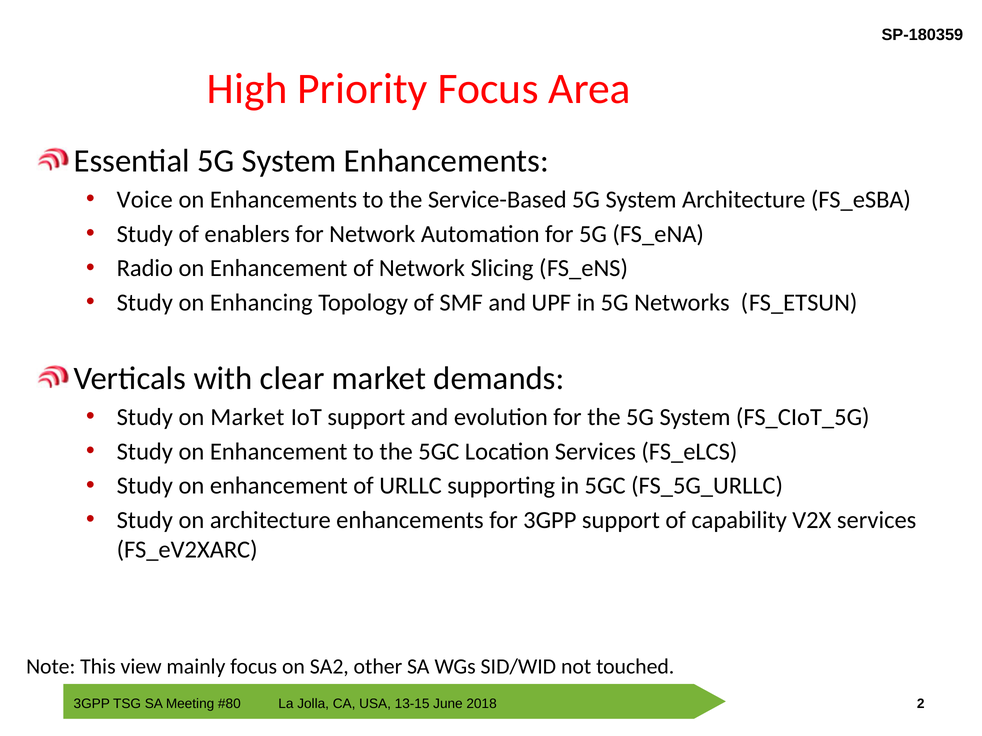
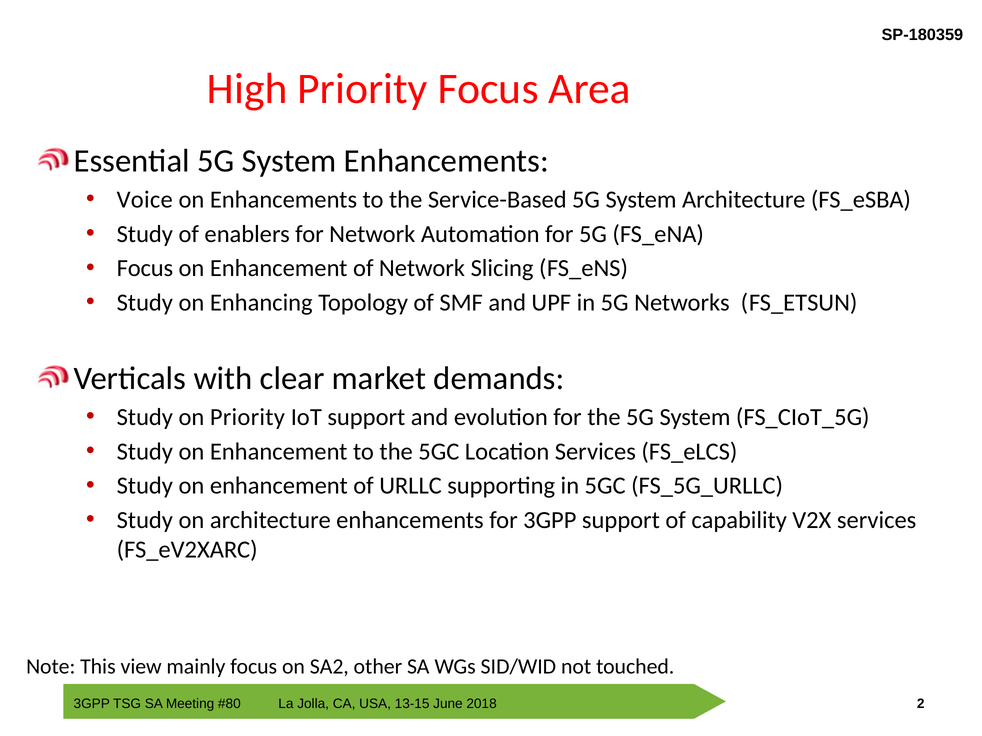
Radio at (145, 268): Radio -> Focus
on Market: Market -> Priority
